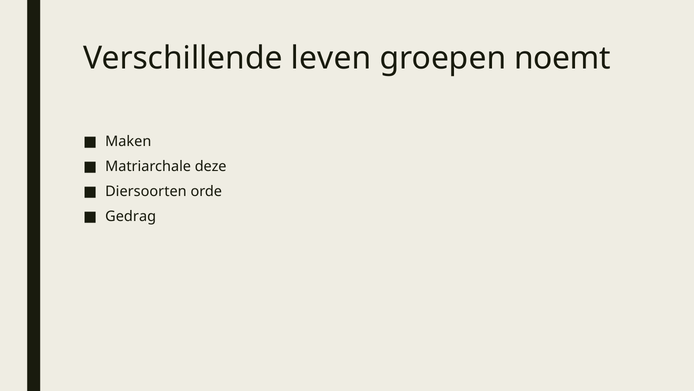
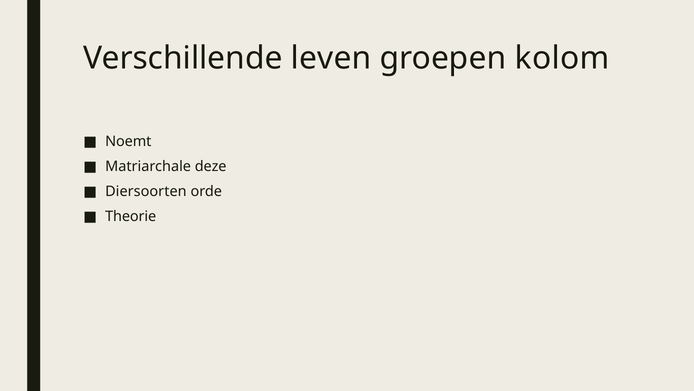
noemt: noemt -> kolom
Maken: Maken -> Noemt
Gedrag: Gedrag -> Theorie
